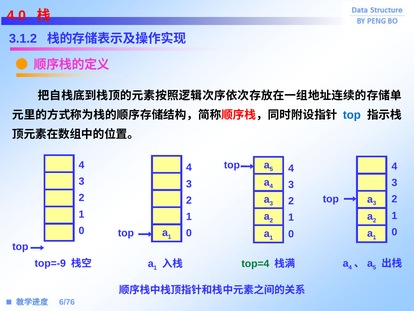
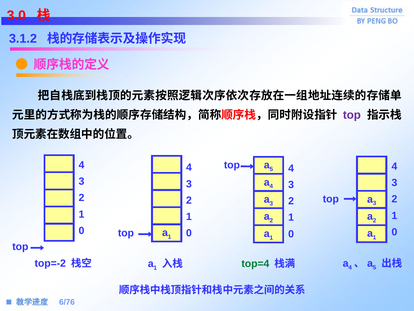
4.0: 4.0 -> 3.0
top at (352, 115) colour: blue -> purple
top=-9: top=-9 -> top=-2
